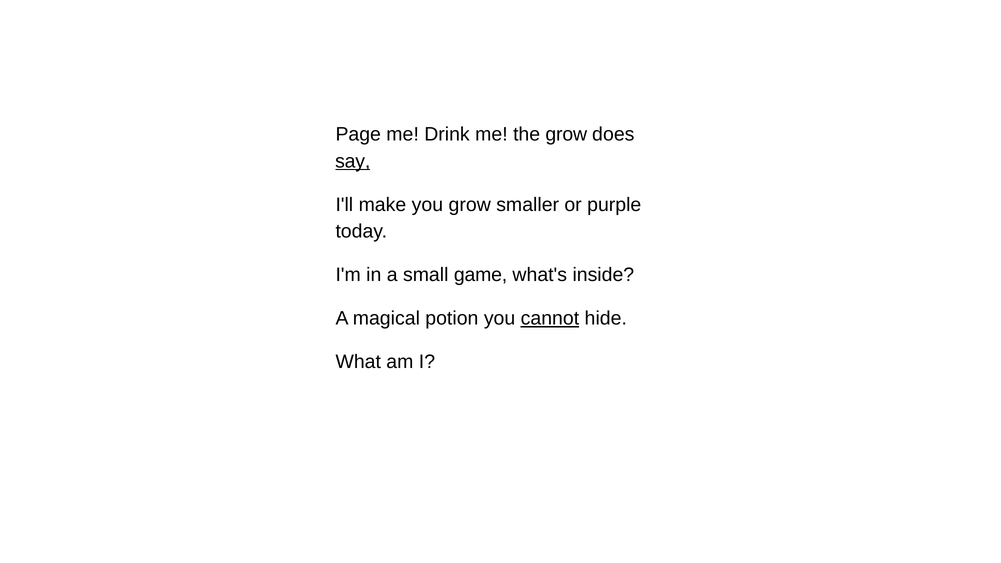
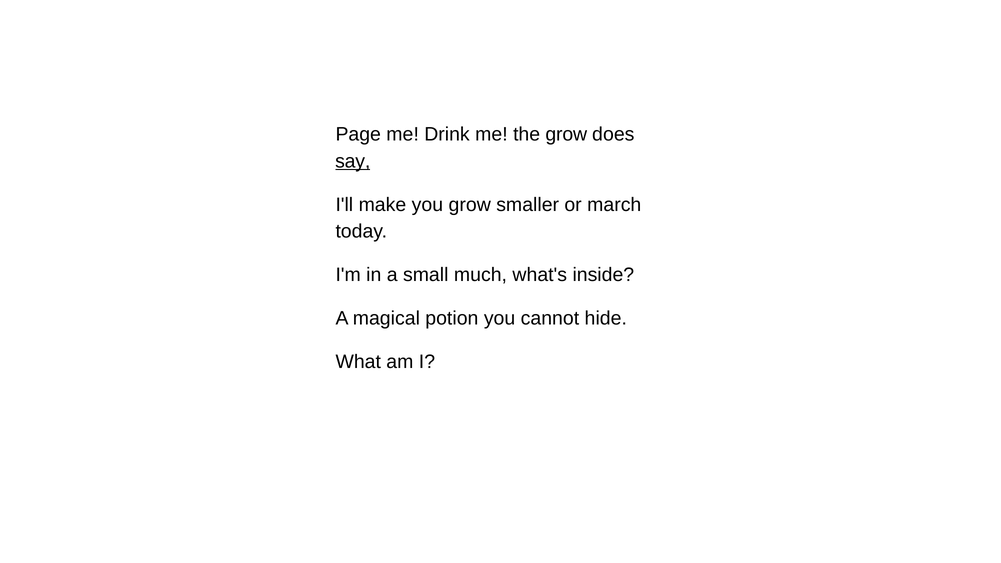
purple: purple -> march
game: game -> much
cannot underline: present -> none
